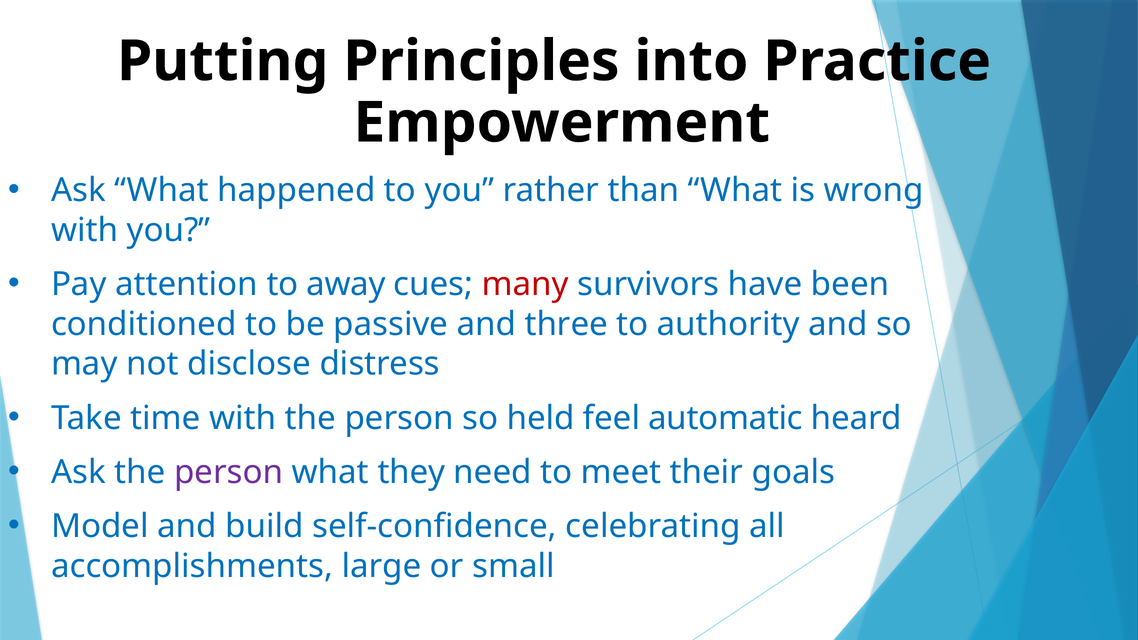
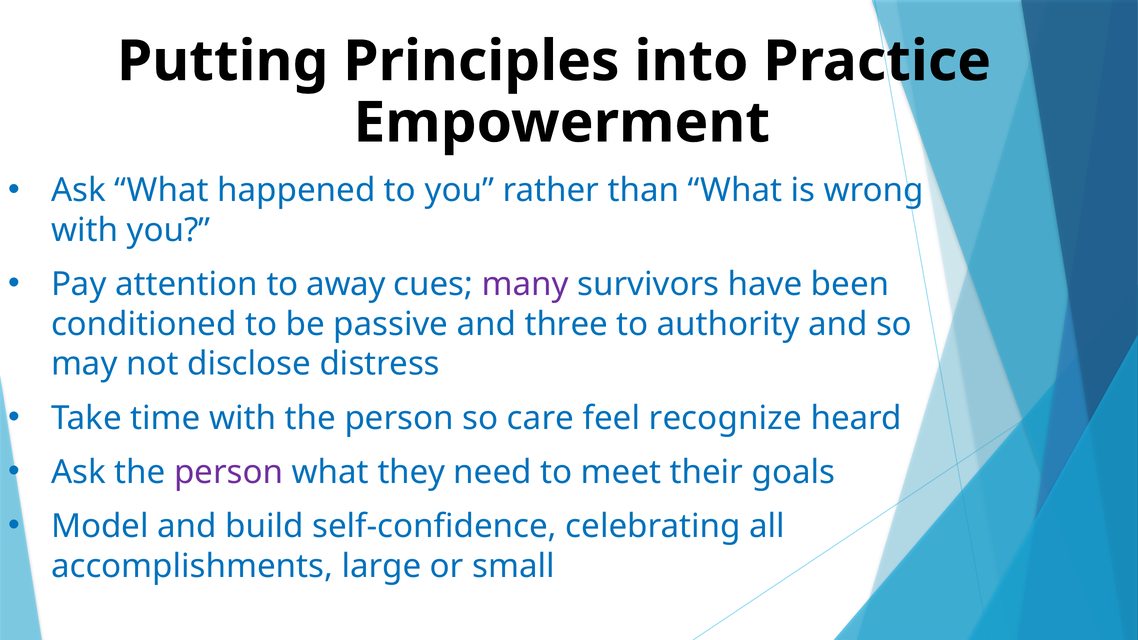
many colour: red -> purple
held: held -> care
automatic: automatic -> recognize
